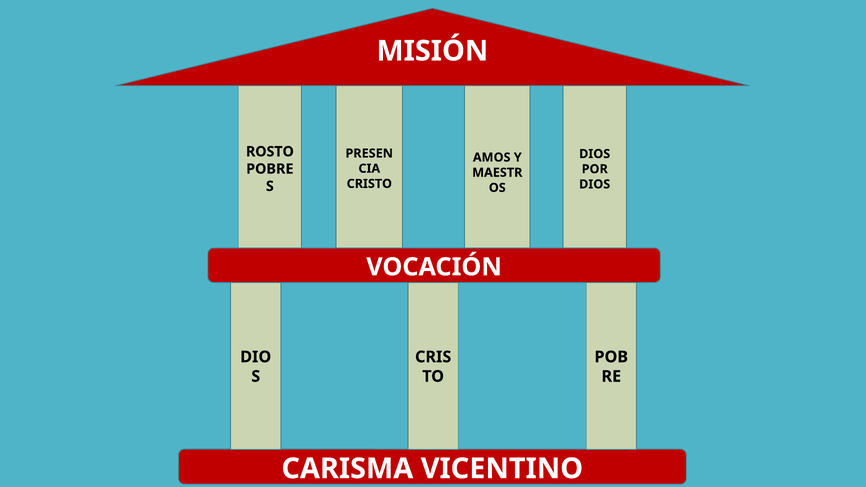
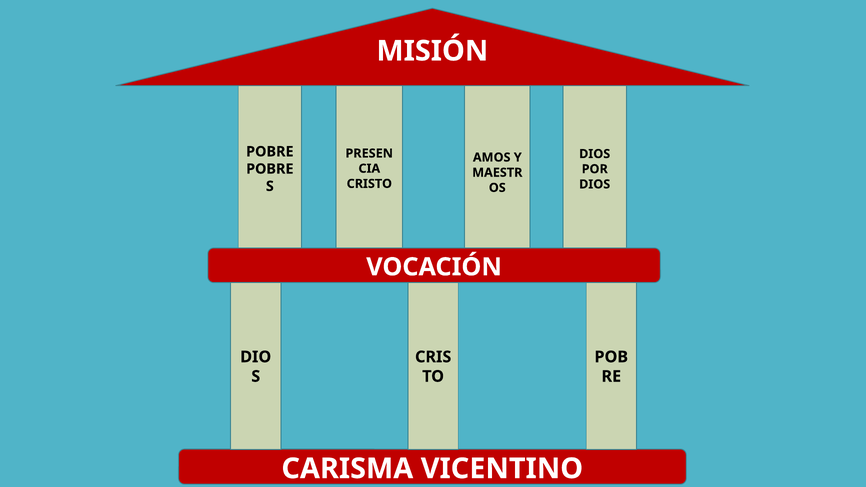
ROSTO at (270, 152): ROSTO -> POBRE
